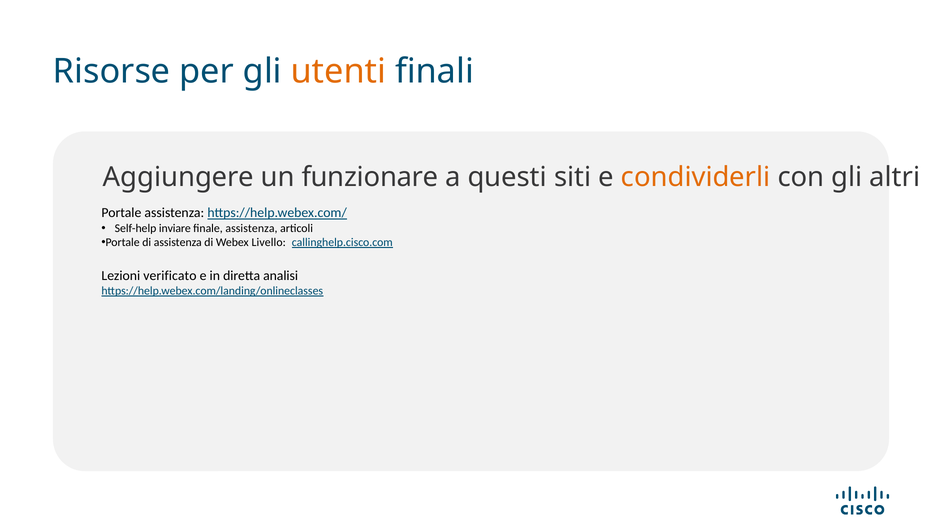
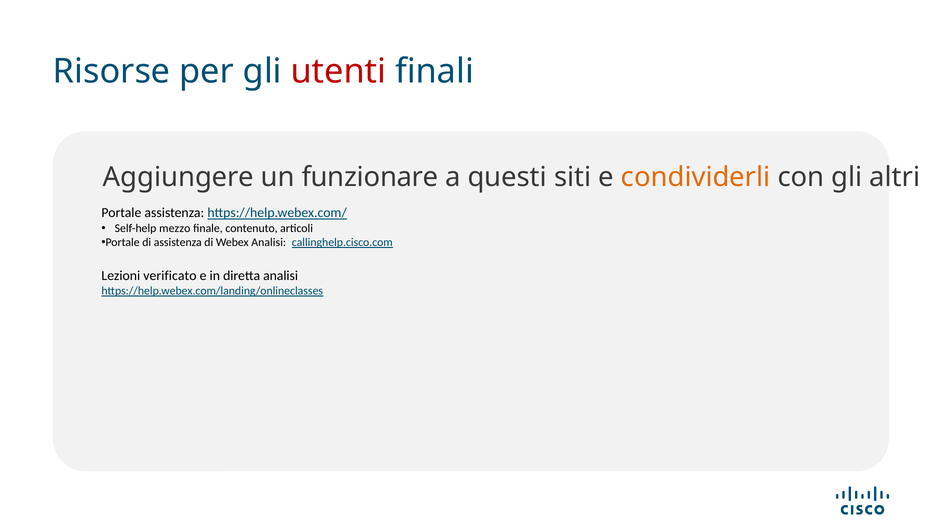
utenti colour: orange -> red
inviare: inviare -> mezzo
finale assistenza: assistenza -> contenuto
Webex Livello: Livello -> Analisi
